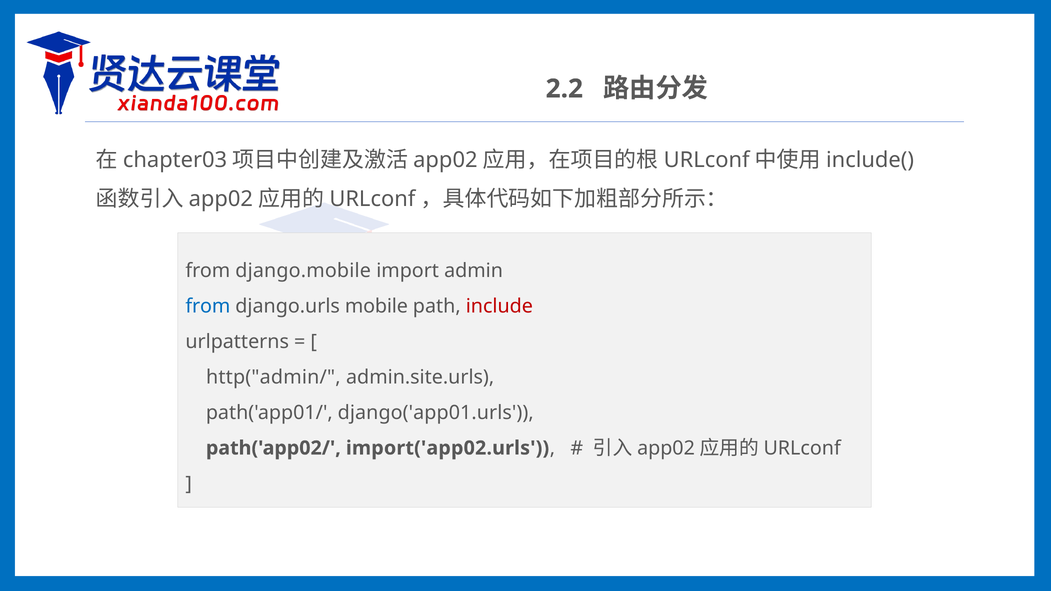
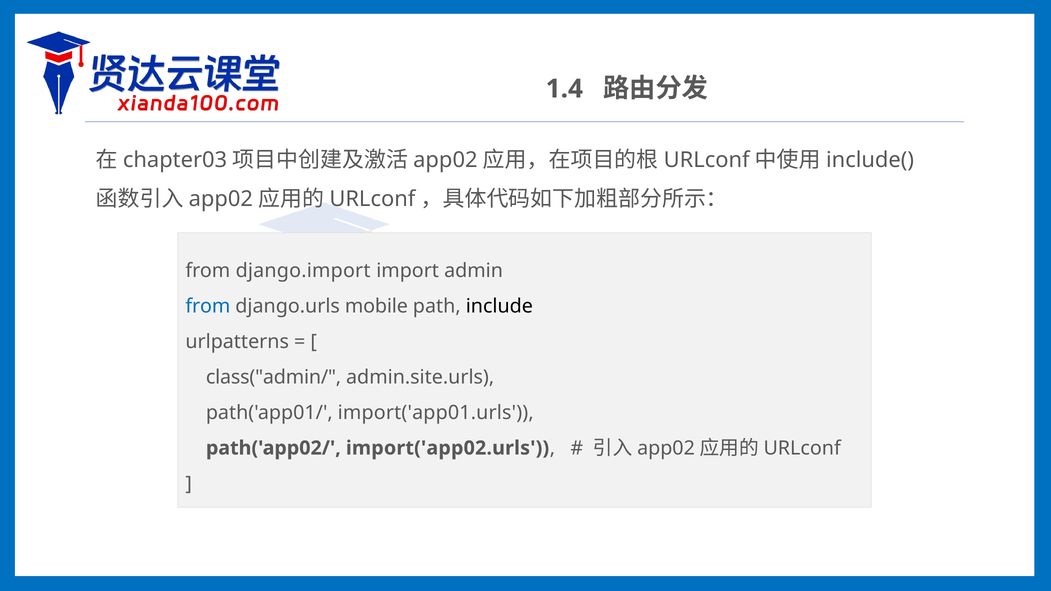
2.2: 2.2 -> 1.4
django.mobile: django.mobile -> django.import
include colour: red -> black
http("admin/: http("admin/ -> class("admin/
django('app01.urls: django('app01.urls -> import('app01.urls
